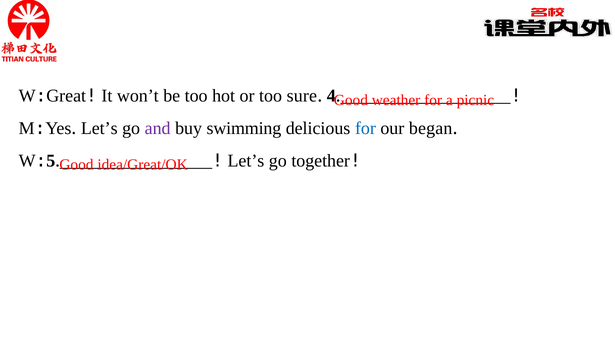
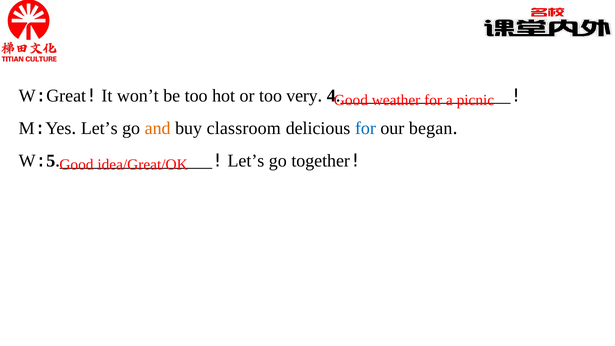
sure: sure -> very
and colour: purple -> orange
swimming: swimming -> classroom
